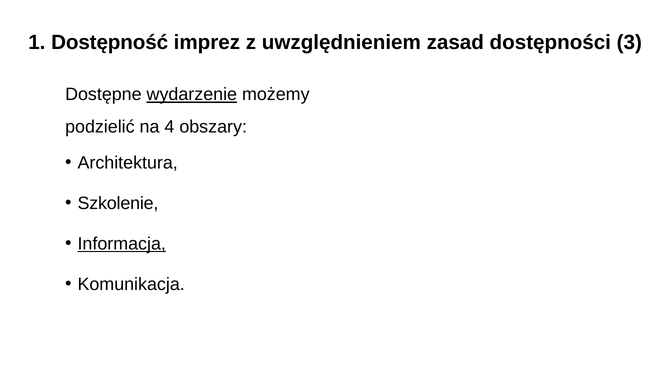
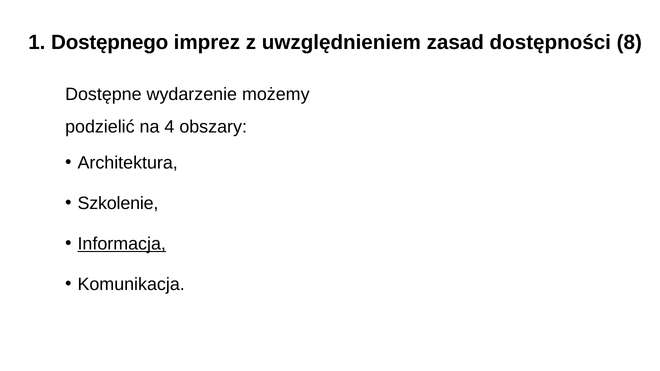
Dostępność: Dostępność -> Dostępnego
3: 3 -> 8
wydarzenie underline: present -> none
